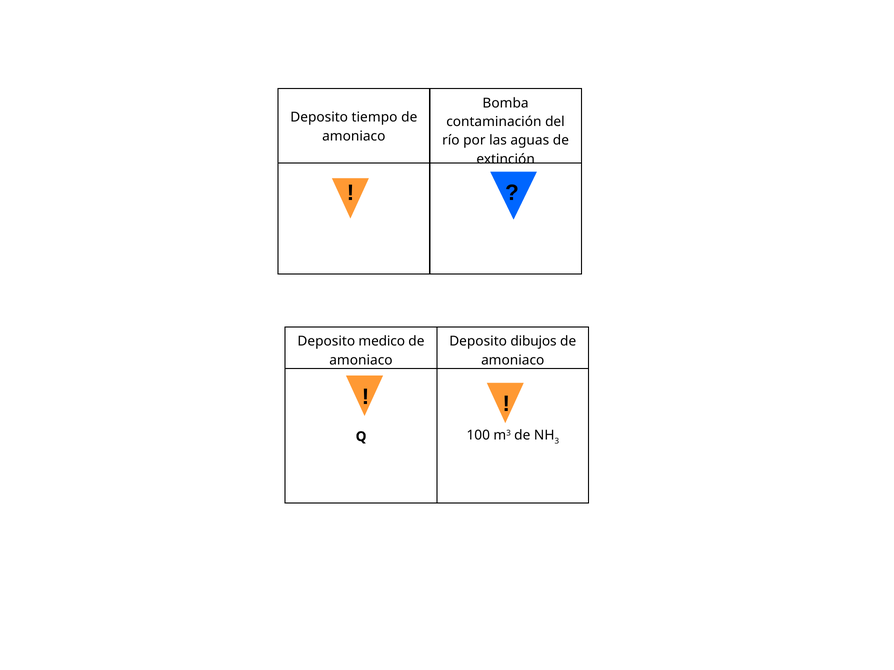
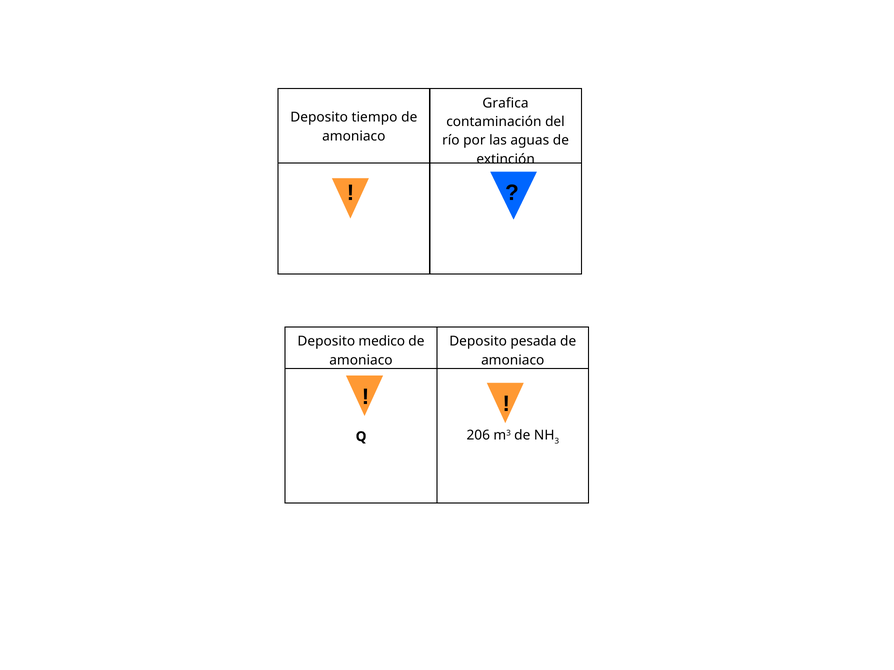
Bomba: Bomba -> Grafica
dibujos: dibujos -> pesada
100: 100 -> 206
